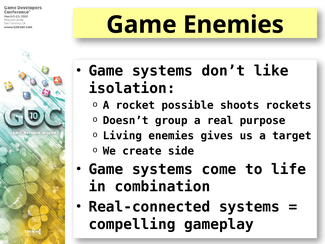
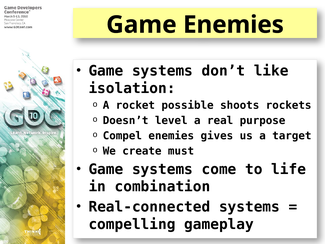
group: group -> level
Living: Living -> Compel
side: side -> must
